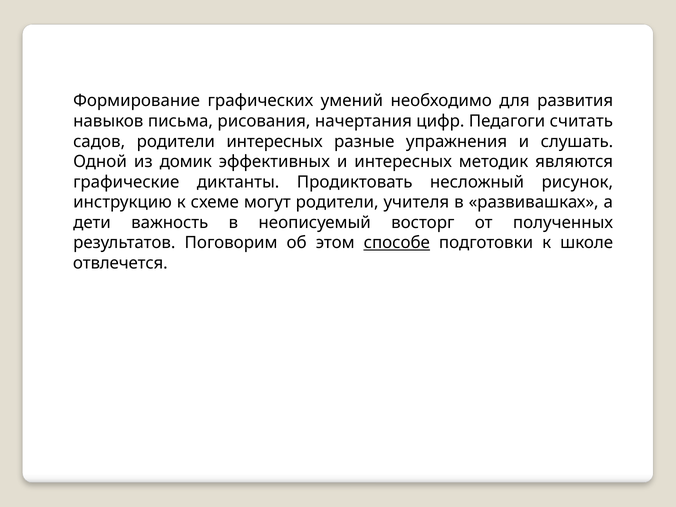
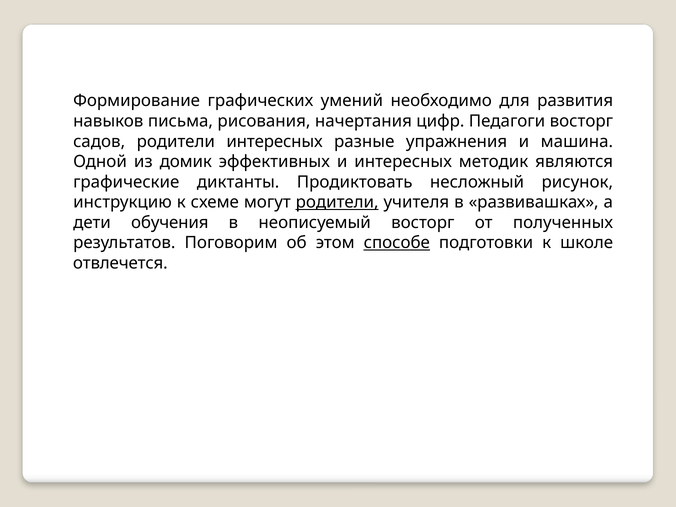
Педагоги считать: считать -> восторг
слушать: слушать -> машина
родители at (337, 202) underline: none -> present
важность: важность -> обучения
